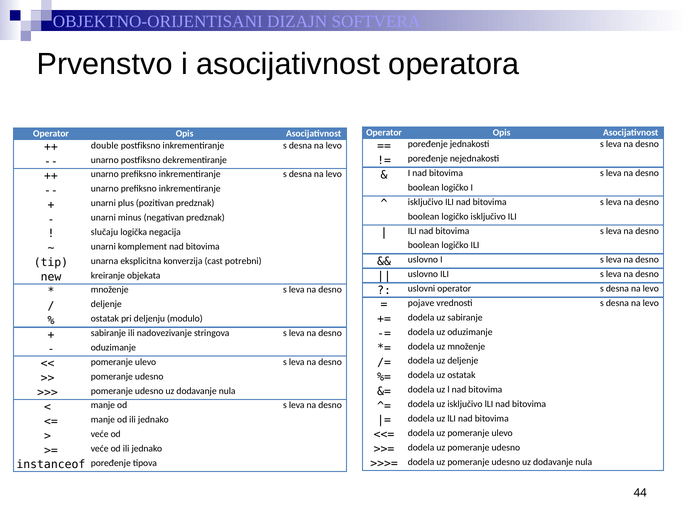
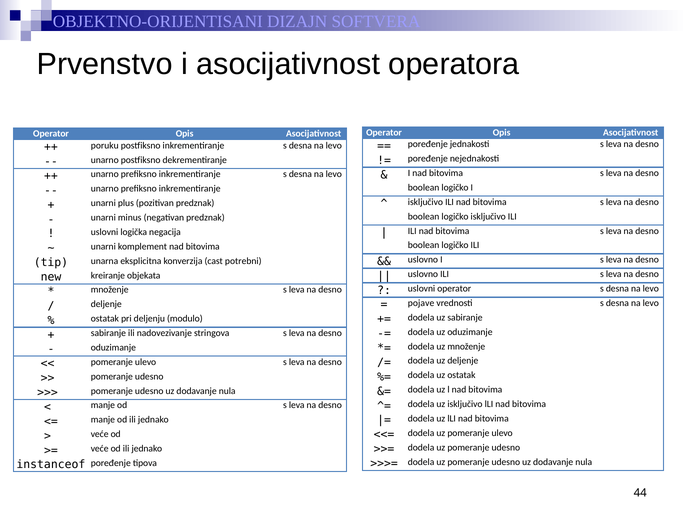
double: double -> poruku
slučaju at (104, 232): slučaju -> uslovni
